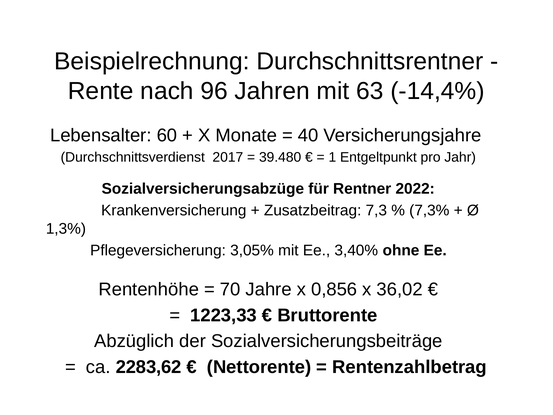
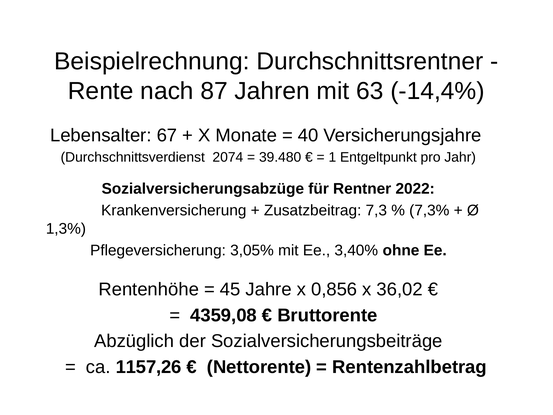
96: 96 -> 87
60: 60 -> 67
2017: 2017 -> 2074
70: 70 -> 45
1223,33: 1223,33 -> 4359,08
2283,62: 2283,62 -> 1157,26
